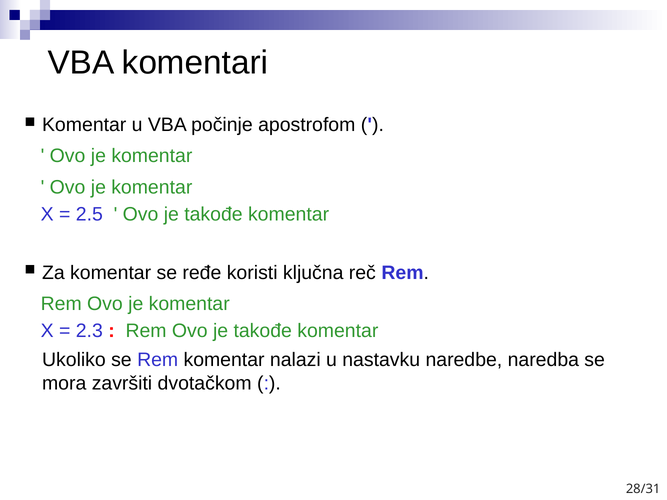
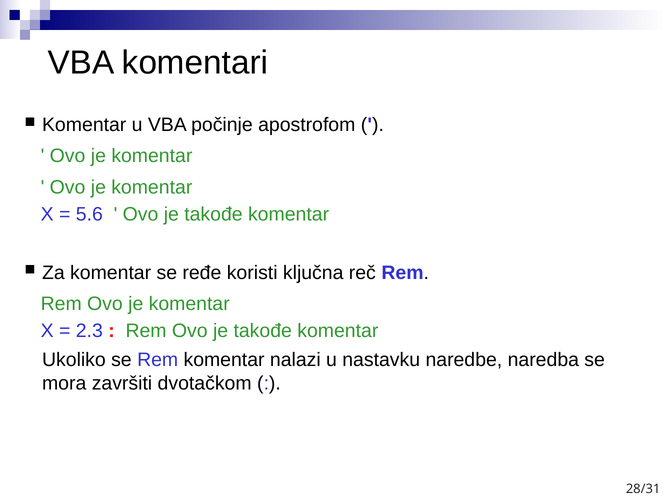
2.5: 2.5 -> 5.6
